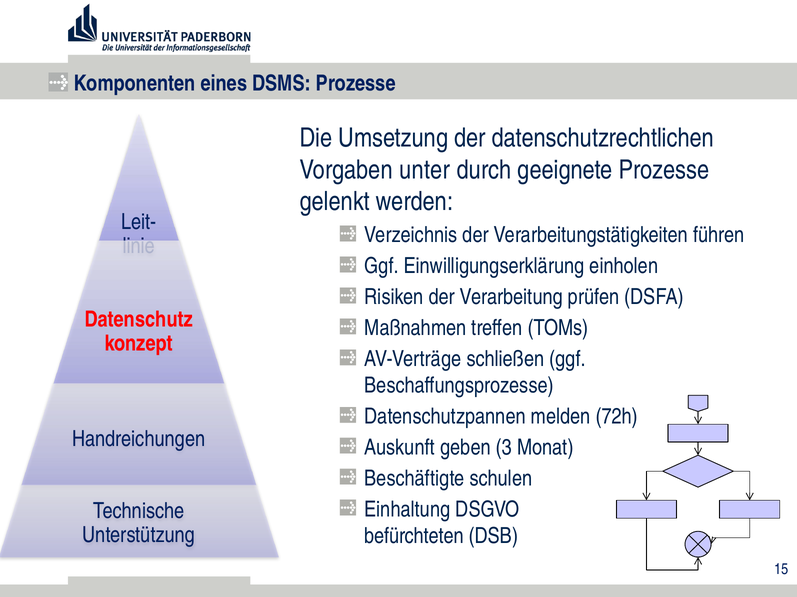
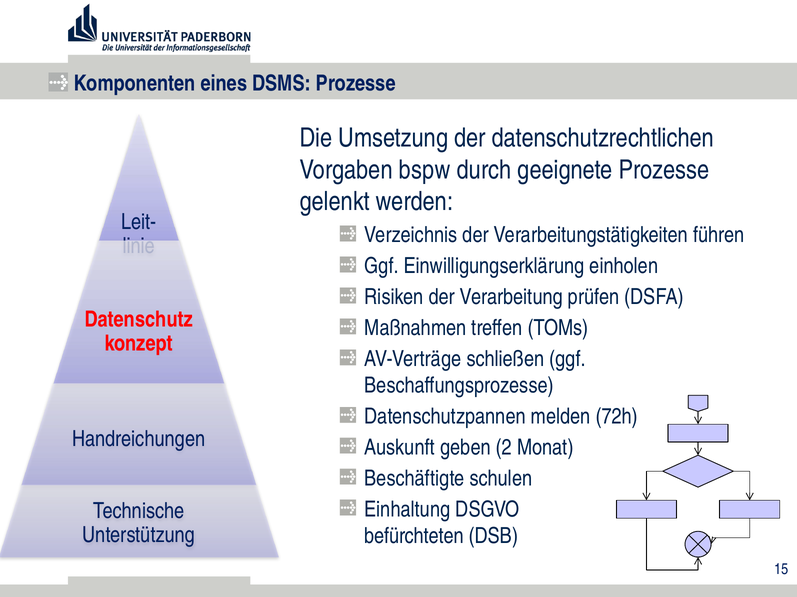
unter: unter -> bspw
3: 3 -> 2
